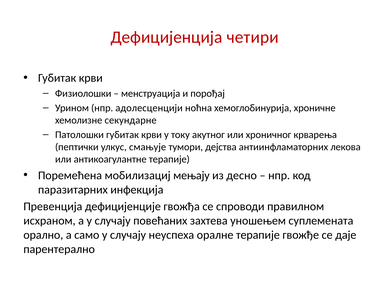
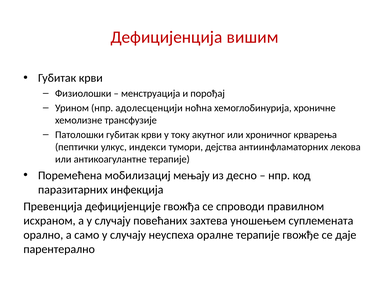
четири: четири -> вишим
секундарне: секундарне -> трансфузије
смањује: смањује -> индекси
